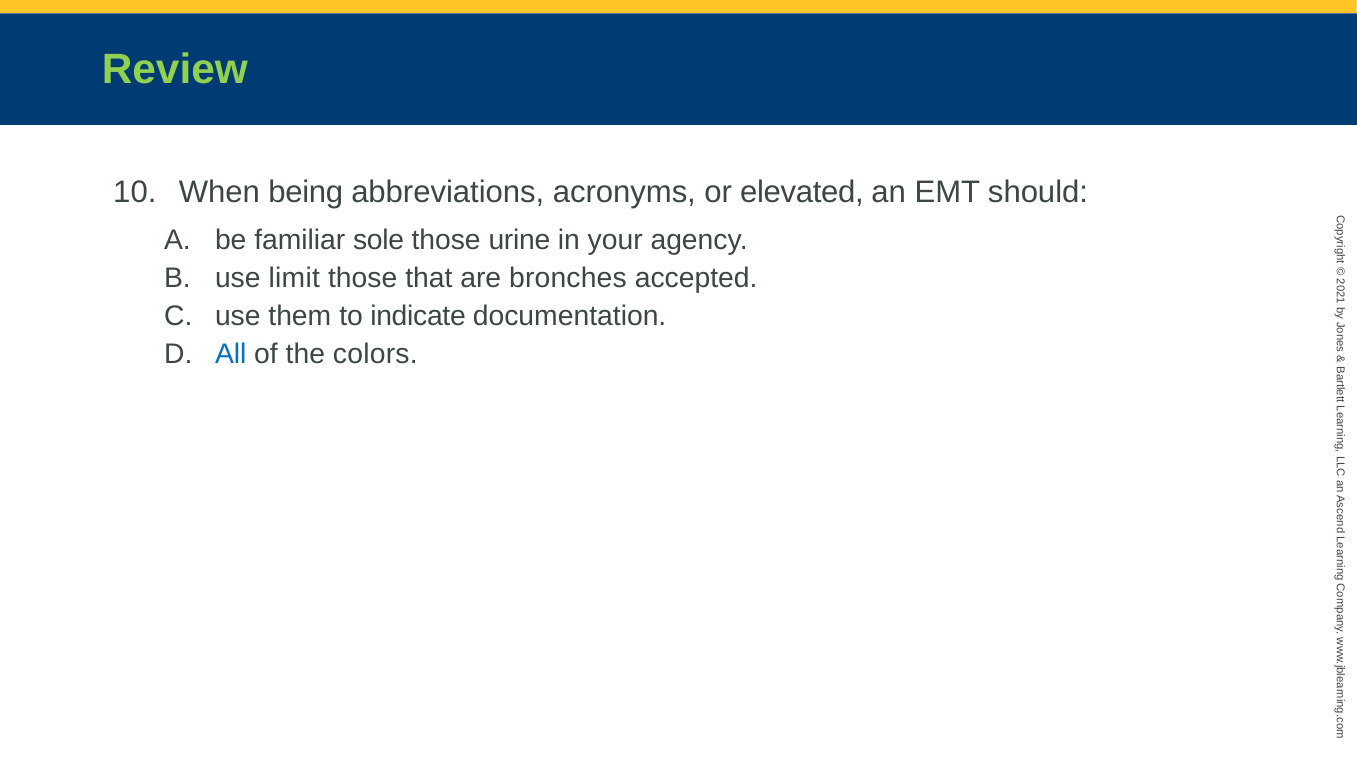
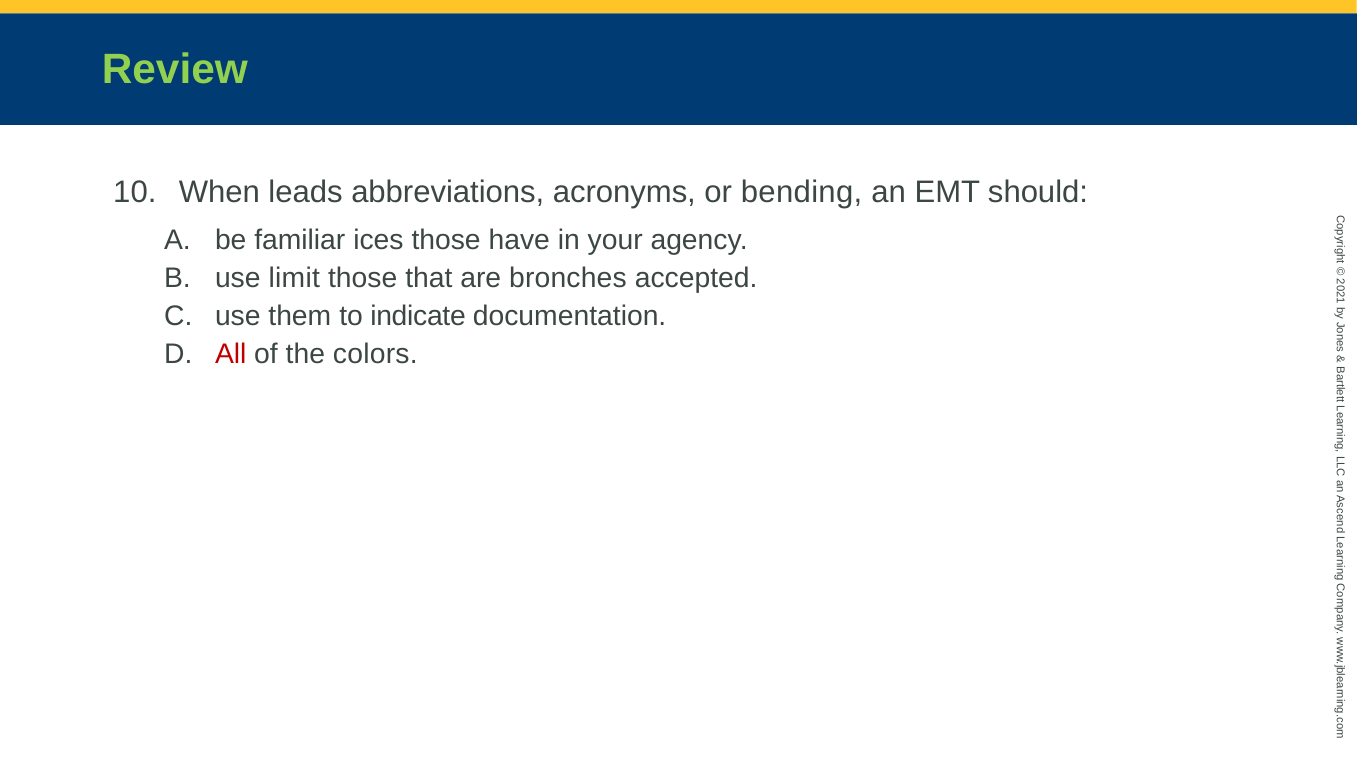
being: being -> leads
elevated: elevated -> bending
sole: sole -> ices
urine: urine -> have
All colour: blue -> red
